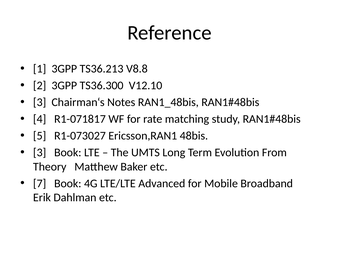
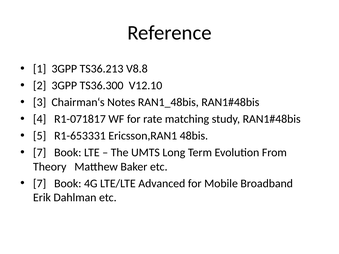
R1-073027: R1-073027 -> R1-653331
3 at (40, 153): 3 -> 7
